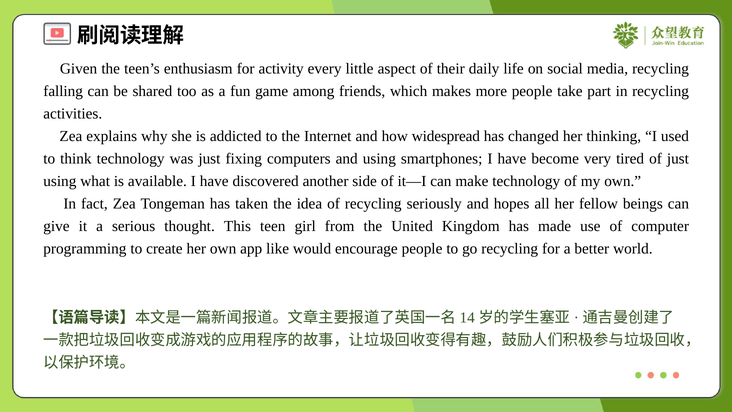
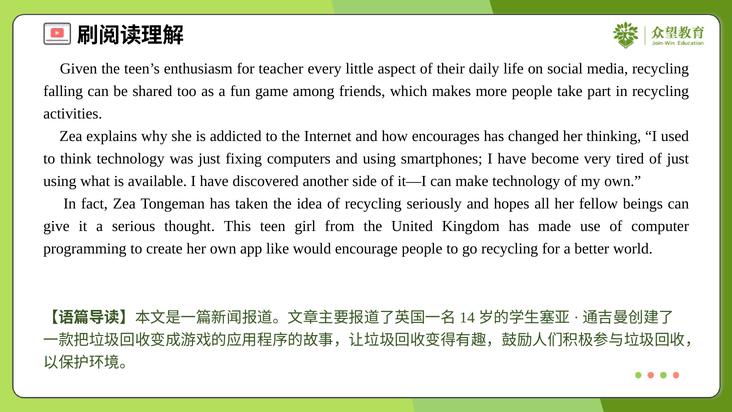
activity: activity -> teacher
widespread: widespread -> encourages
